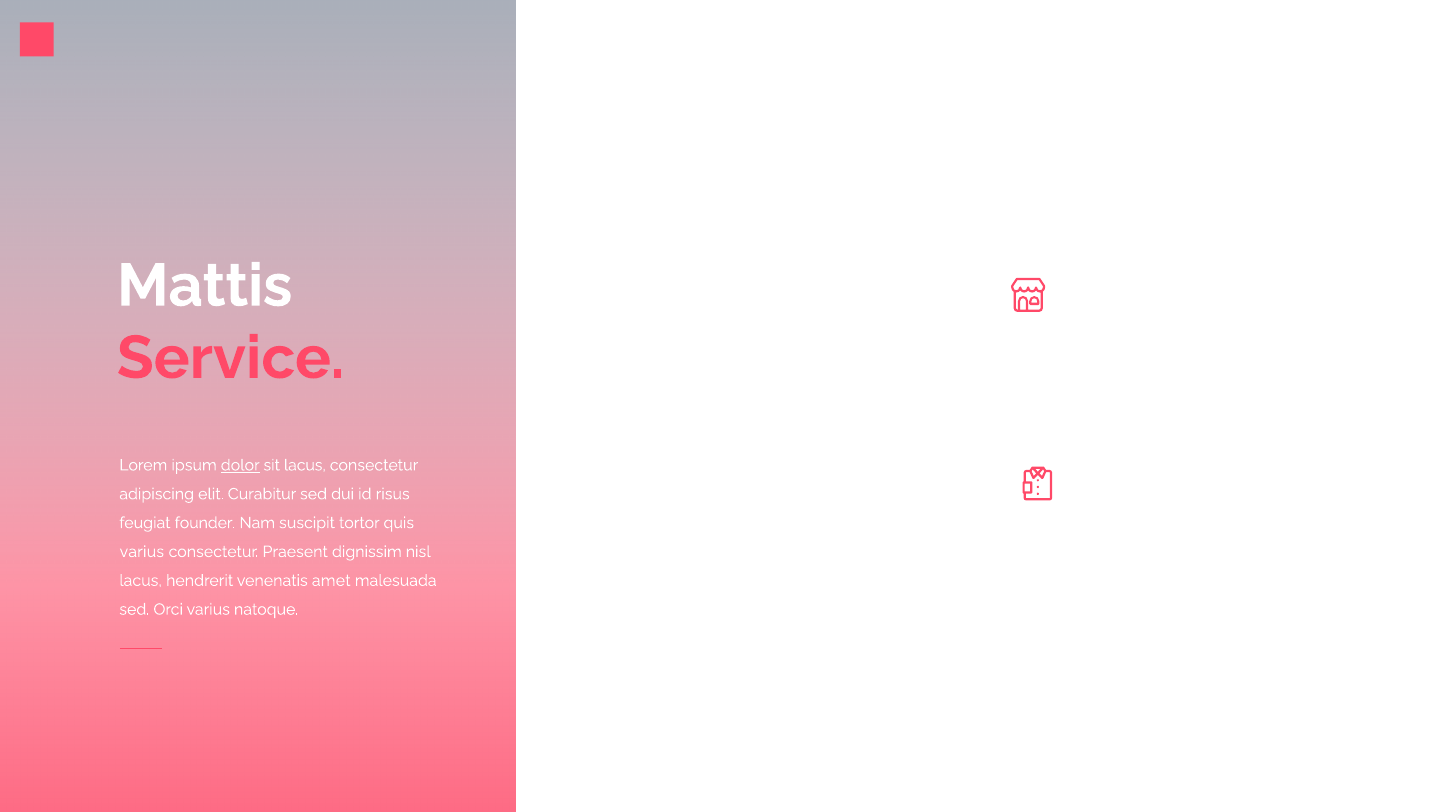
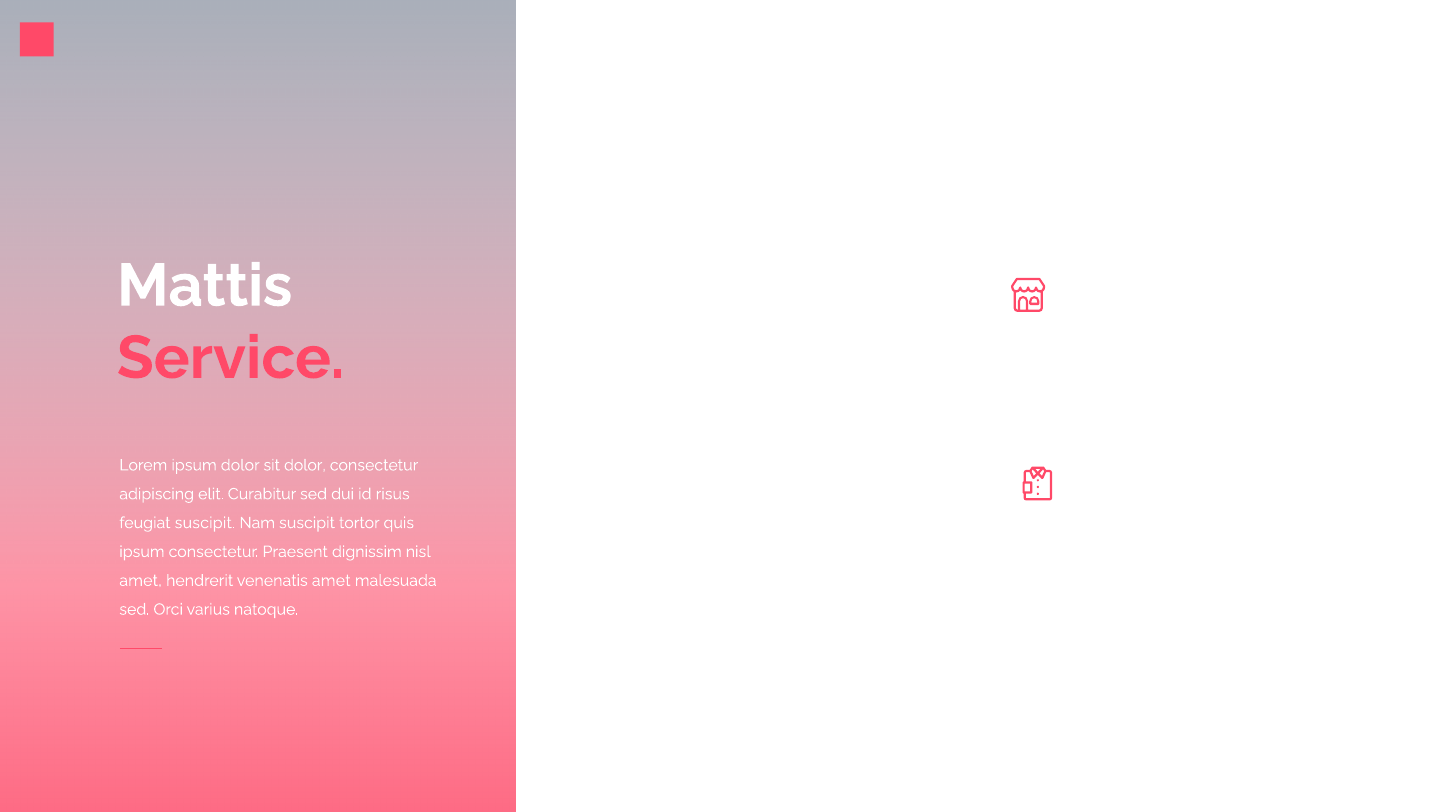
dolor at (240, 465) underline: present -> none
sit lacus: lacus -> dolor
feugiat founder: founder -> suscipit
varius at (142, 552): varius -> ipsum
lacus at (141, 581): lacus -> amet
